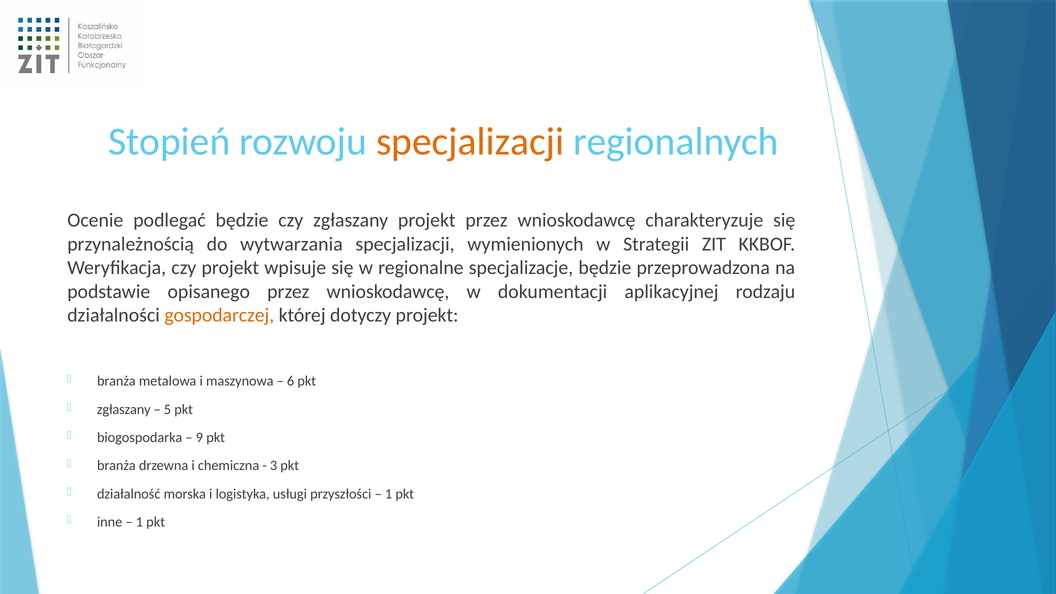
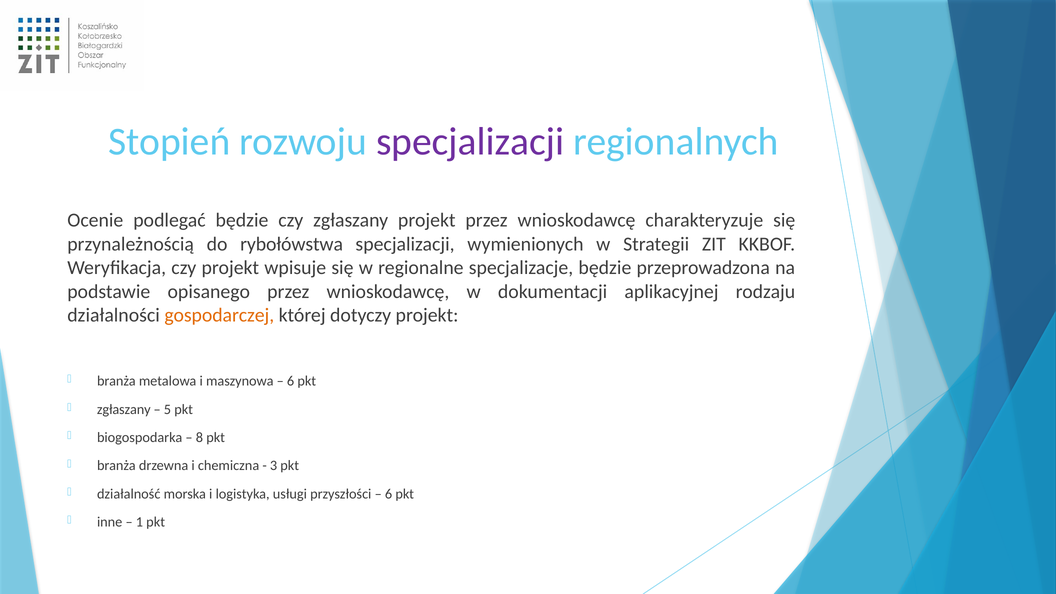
specjalizacji at (470, 142) colour: orange -> purple
wytwarzania: wytwarzania -> rybołówstwa
9: 9 -> 8
1 at (389, 494): 1 -> 6
